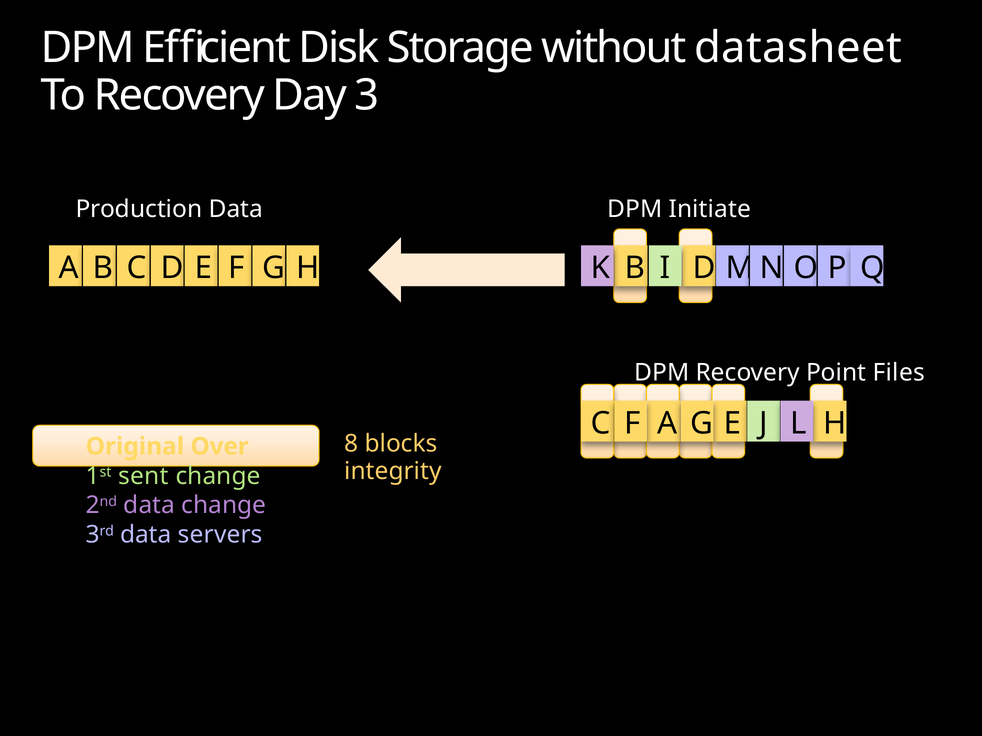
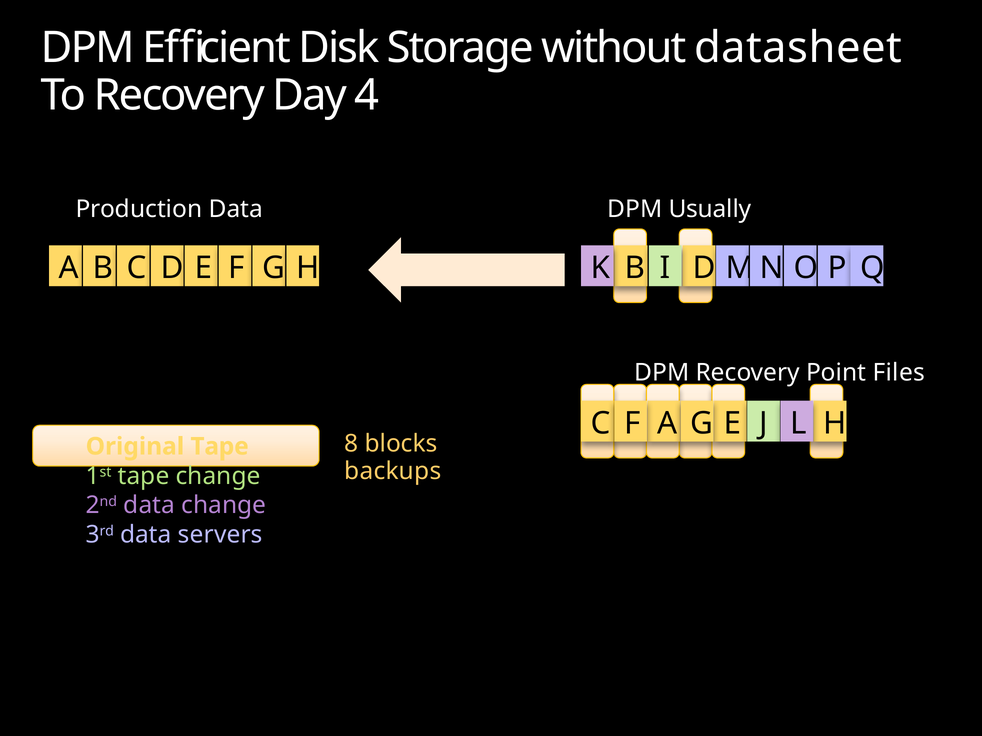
3: 3 -> 4
Initiate: Initiate -> Usually
Original Over: Over -> Tape
integrity: integrity -> backups
1st sent: sent -> tape
